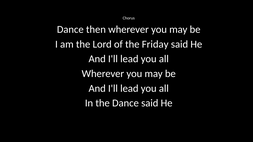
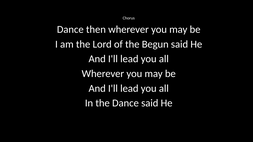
Friday: Friday -> Begun
